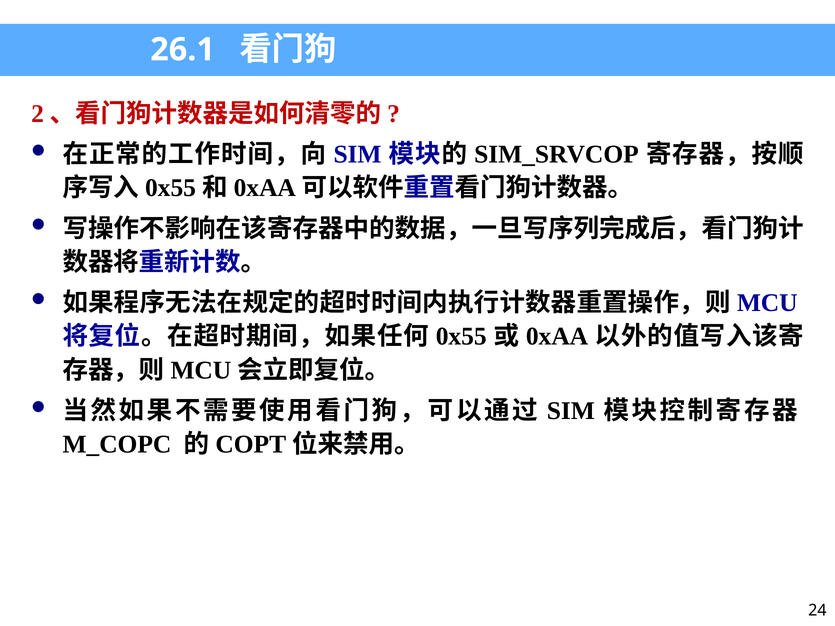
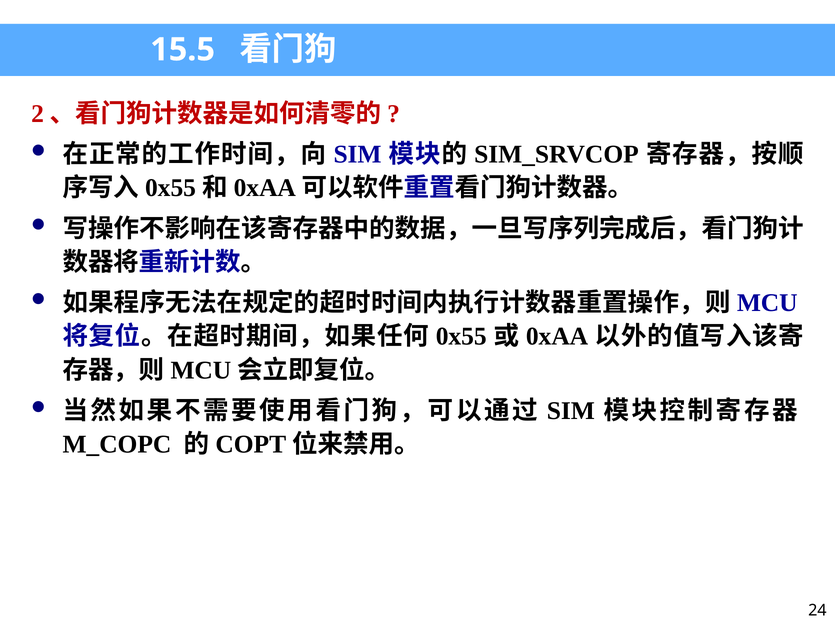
26.1: 26.1 -> 15.5
